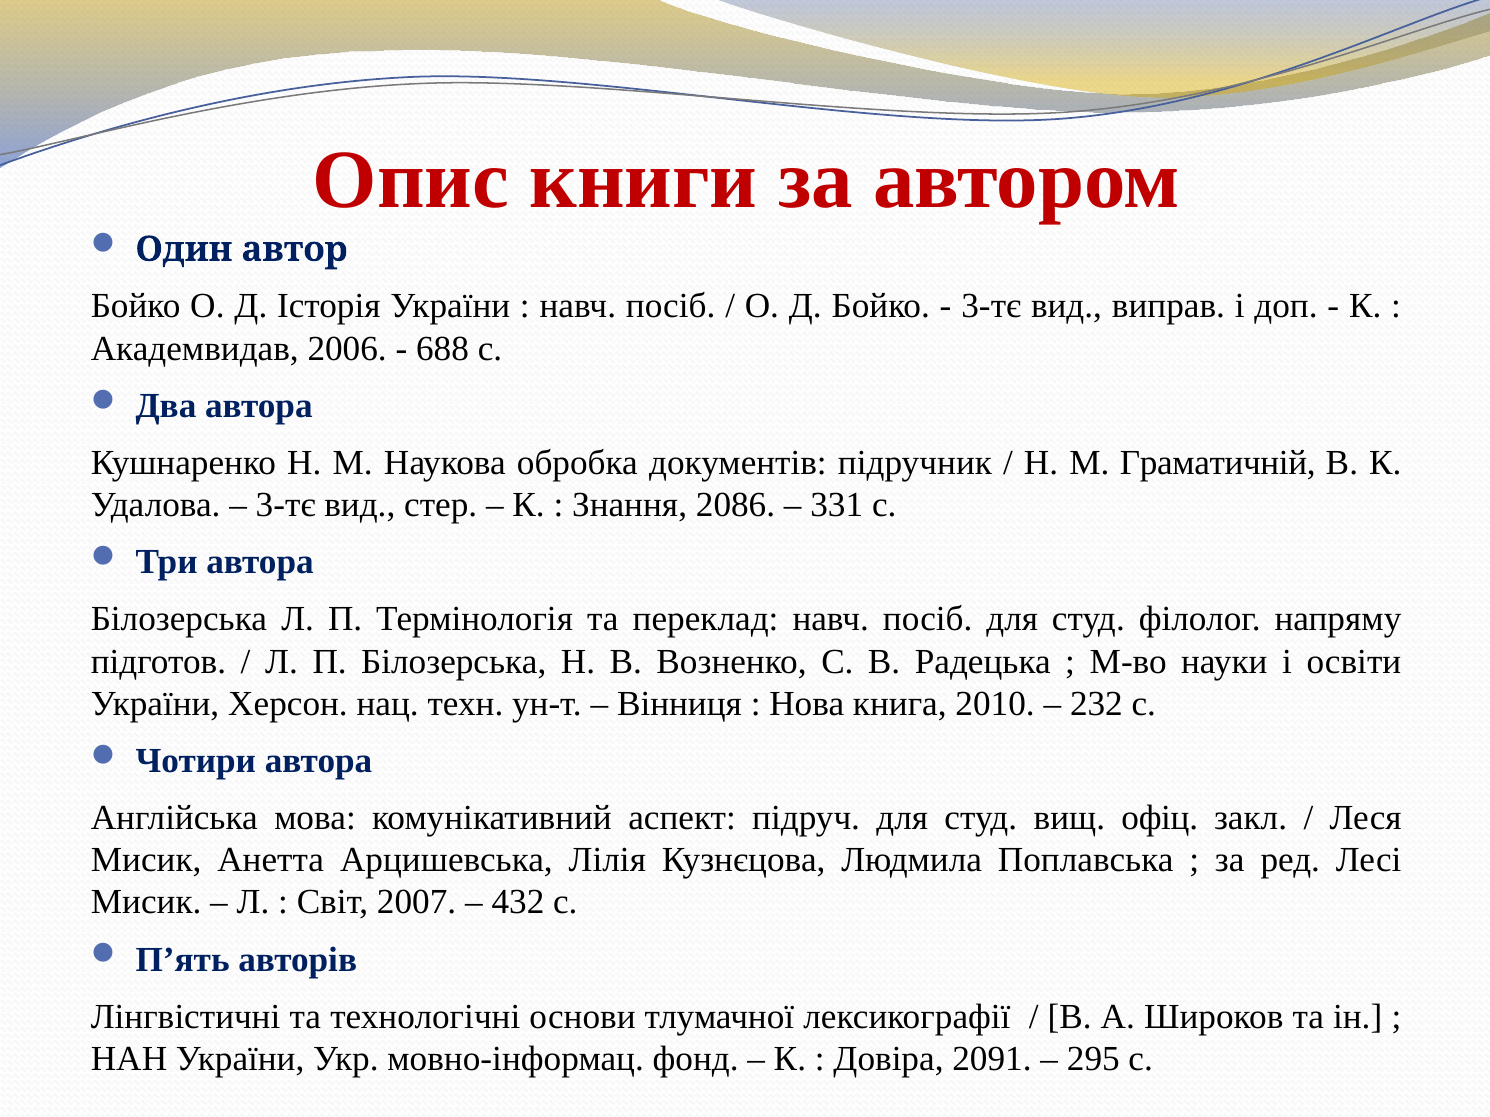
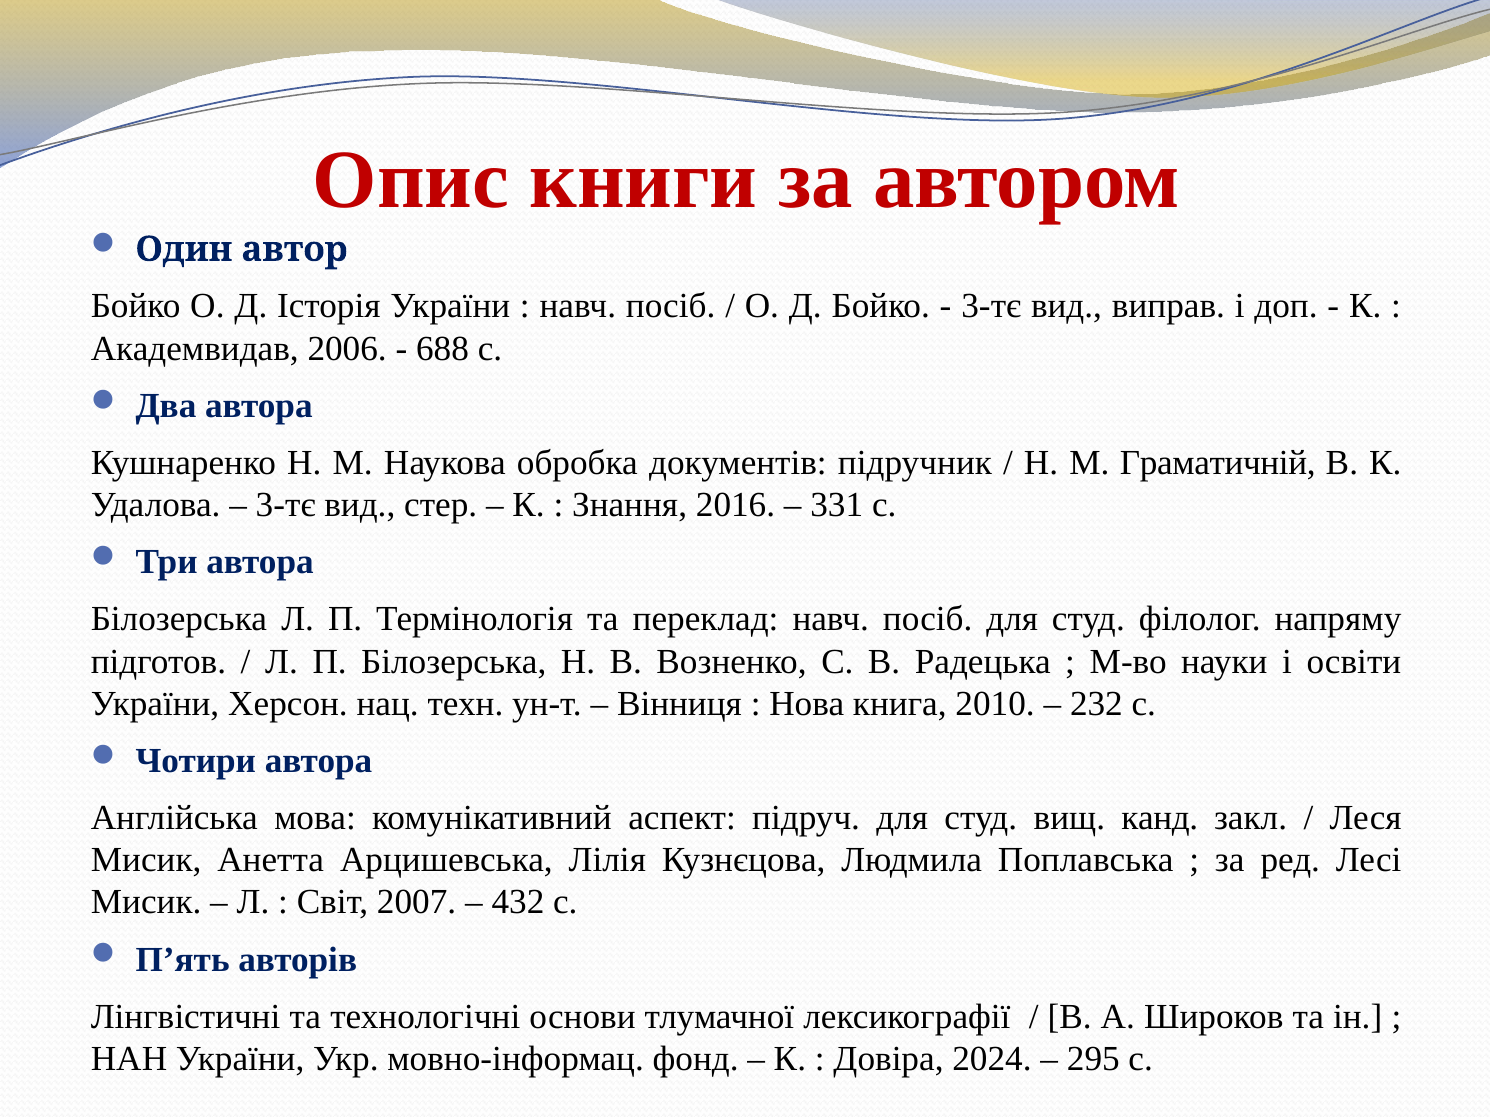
2086: 2086 -> 2016
офіц: офіц -> канд
2091: 2091 -> 2024
